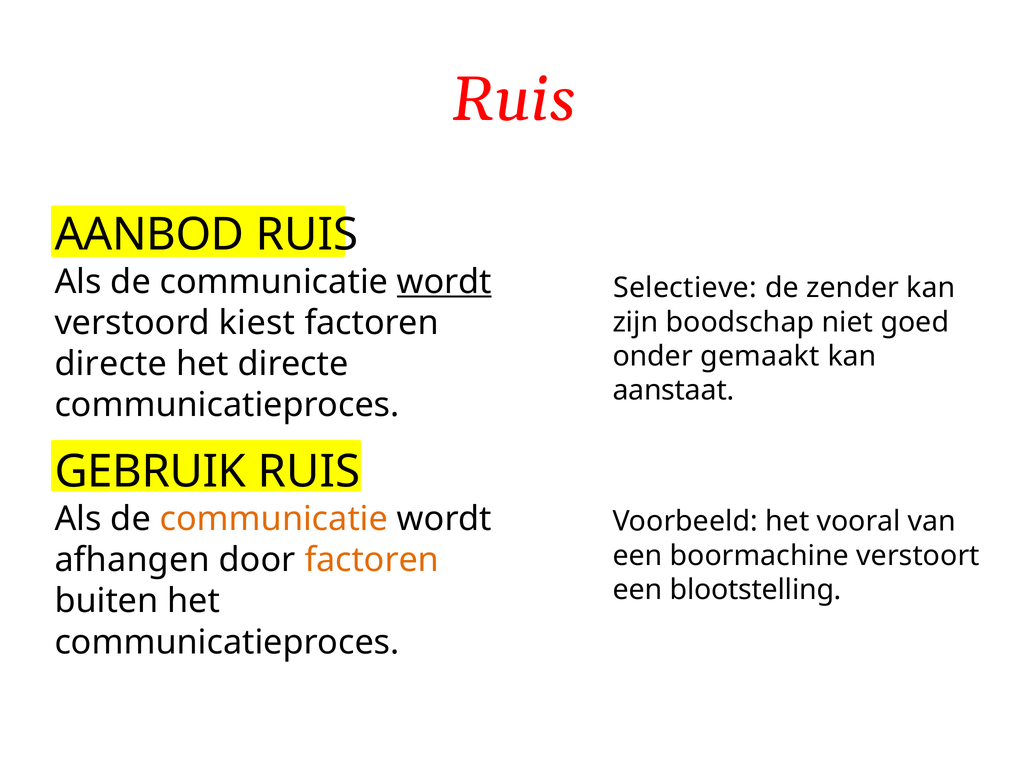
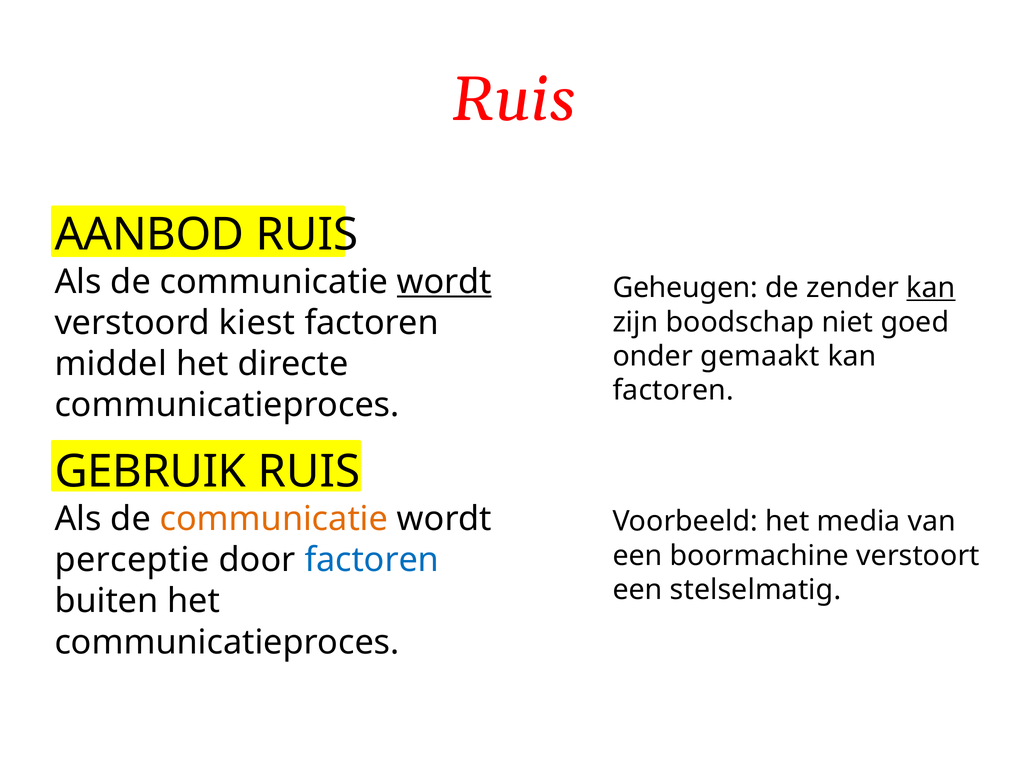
Selectieve: Selectieve -> Geheugen
kan at (931, 288) underline: none -> present
directe at (111, 364): directe -> middel
aanstaat at (673, 391): aanstaat -> factoren
vooral: vooral -> media
afhangen: afhangen -> perceptie
factoren at (372, 560) colour: orange -> blue
blootstelling: blootstelling -> stelselmatig
